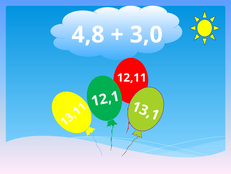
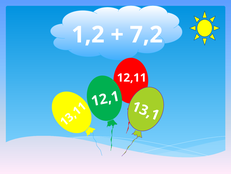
4,8: 4,8 -> 1,2
3,0: 3,0 -> 7,2
